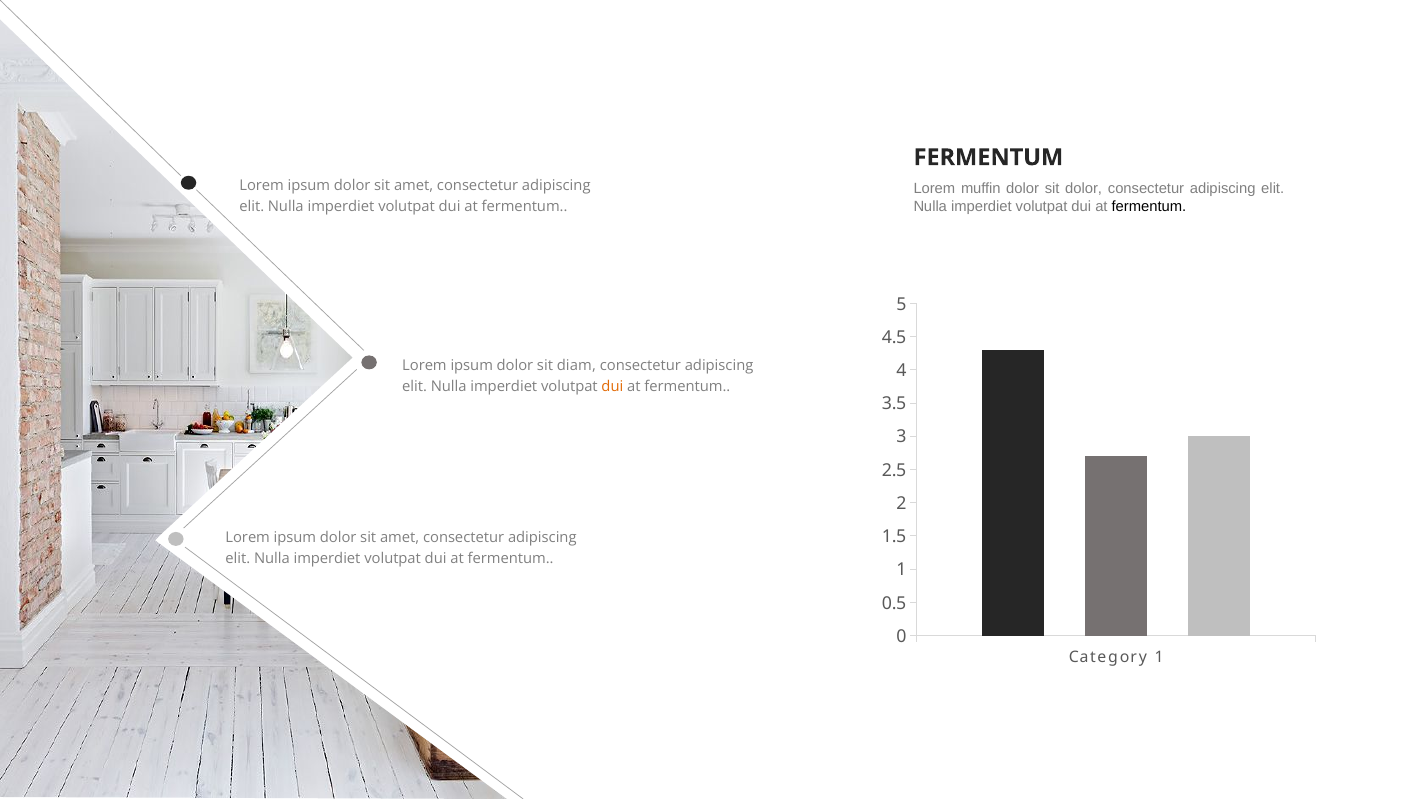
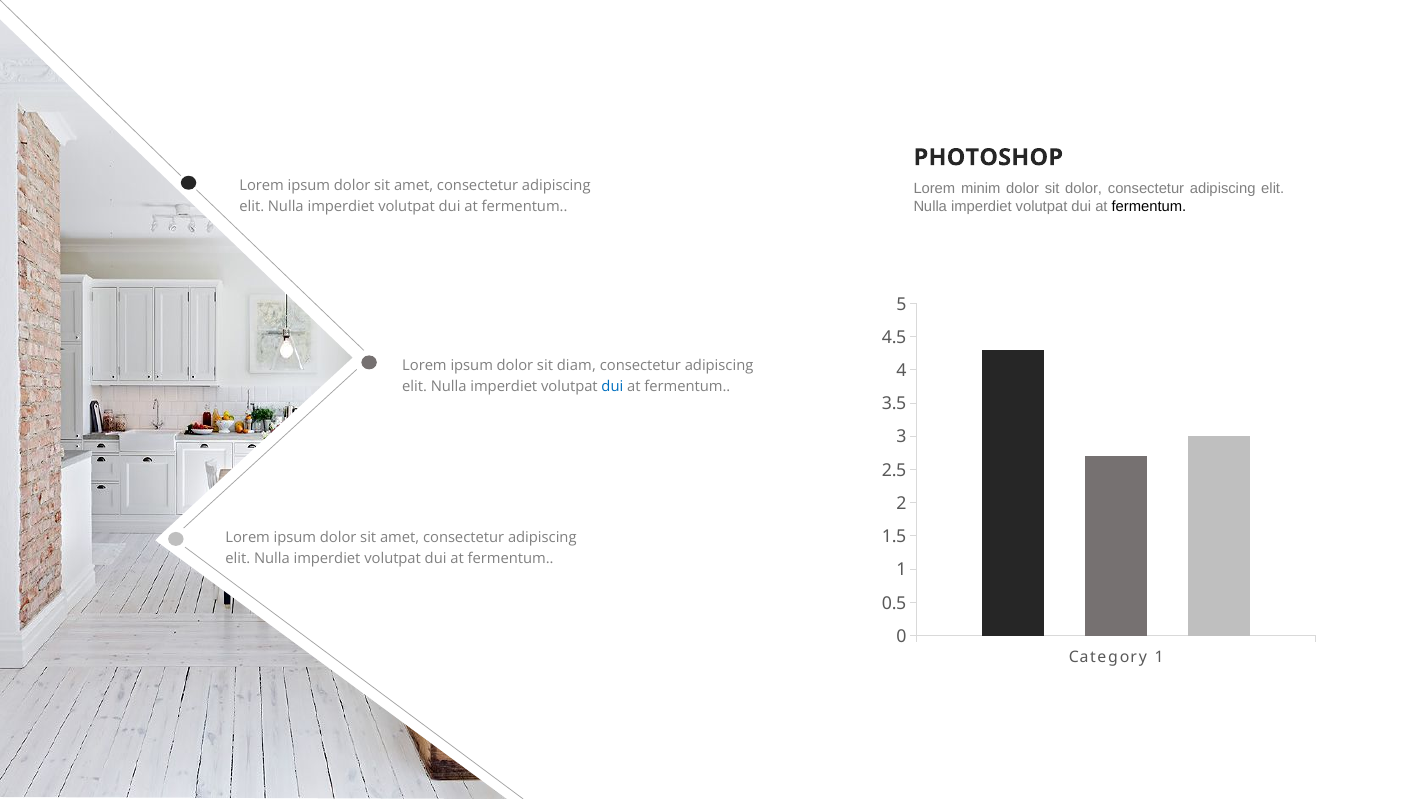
FERMENTUM at (988, 157): FERMENTUM -> PHOTOSHOP
muffin: muffin -> minim
dui at (612, 387) colour: orange -> blue
